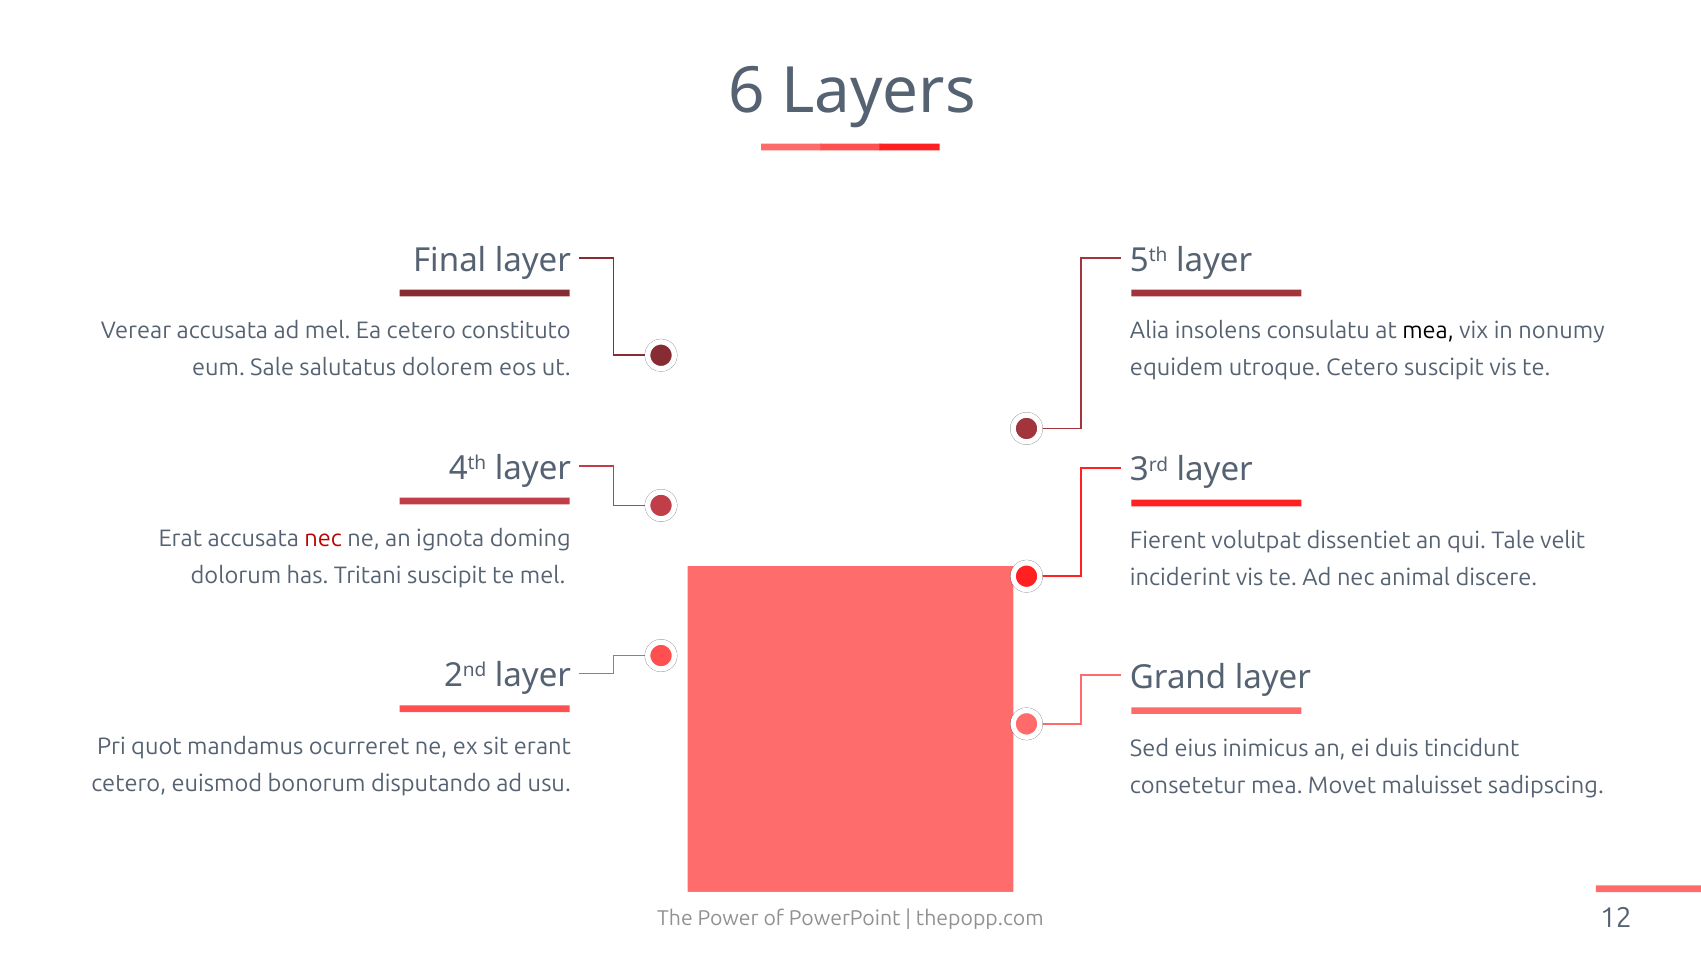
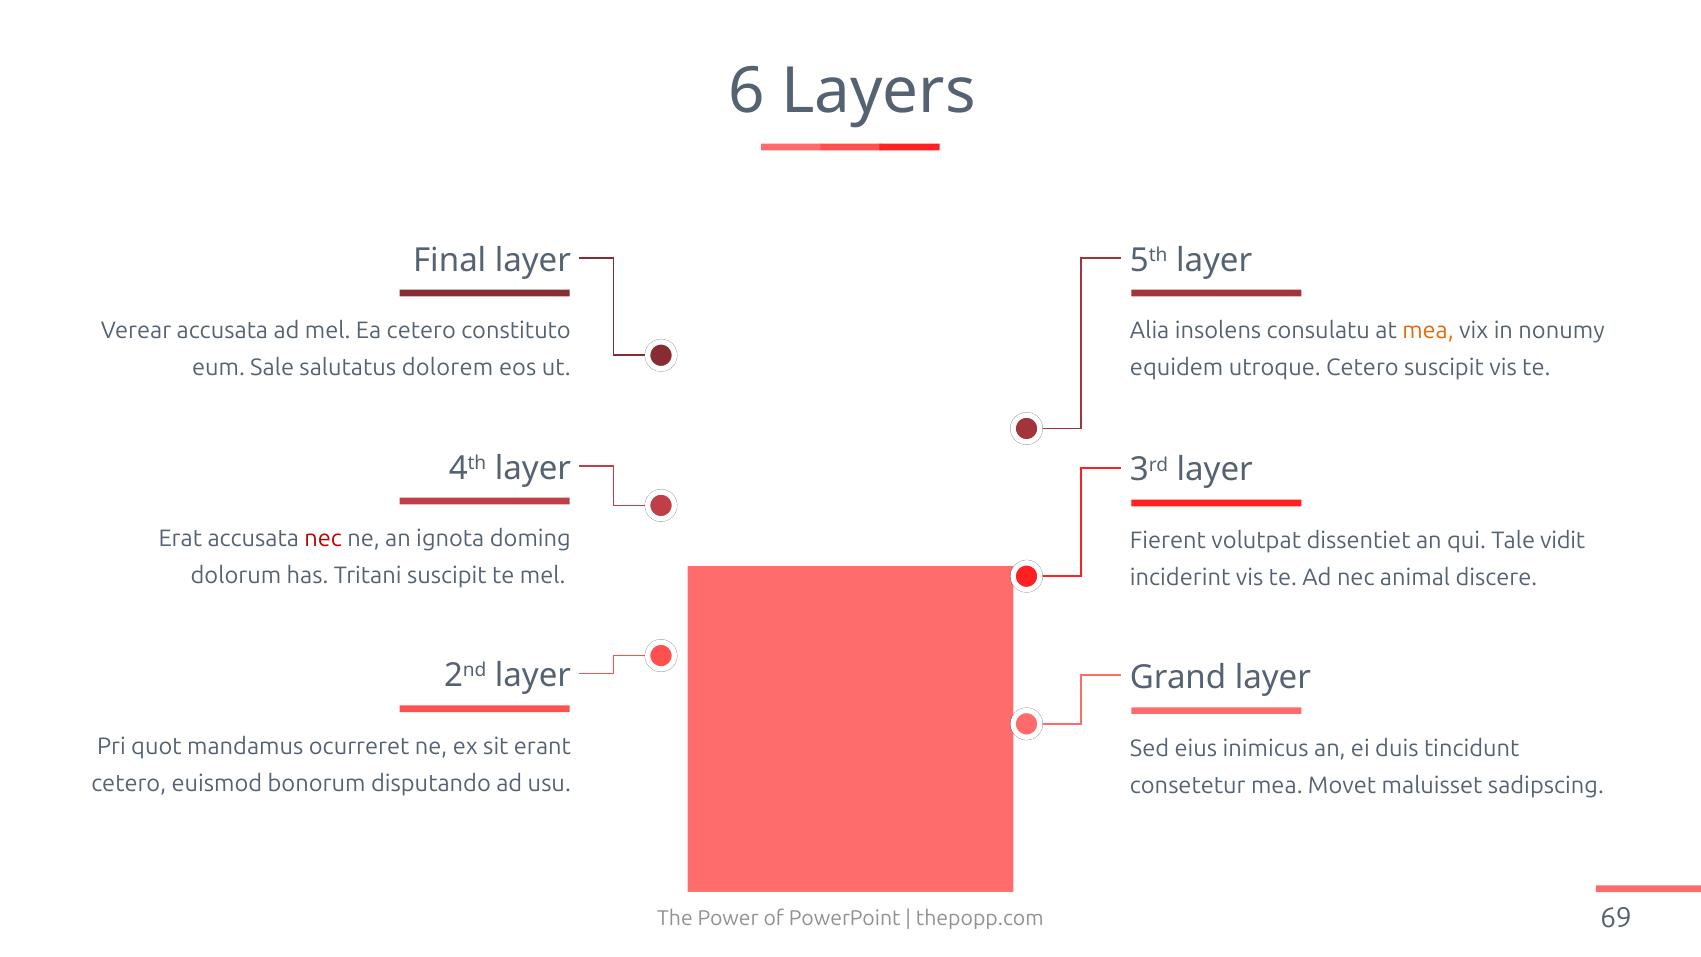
mea at (1428, 331) colour: black -> orange
velit: velit -> vidit
12: 12 -> 69
